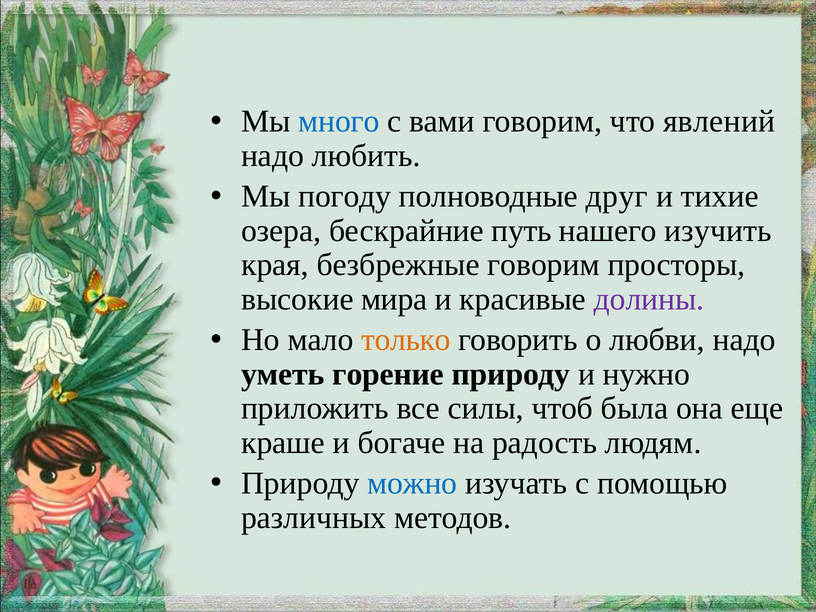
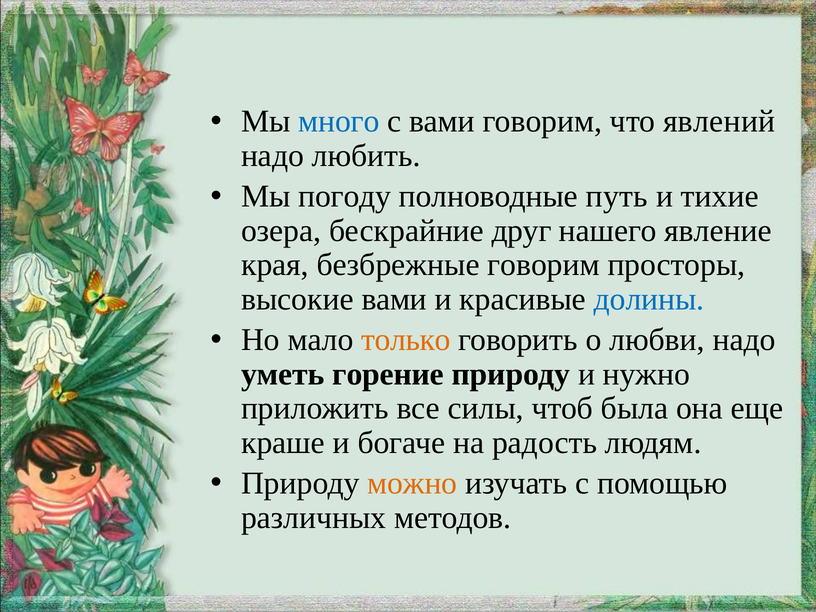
друг: друг -> путь
путь: путь -> друг
изучить: изучить -> явление
высокие мира: мира -> вами
долины colour: purple -> blue
можно colour: blue -> orange
